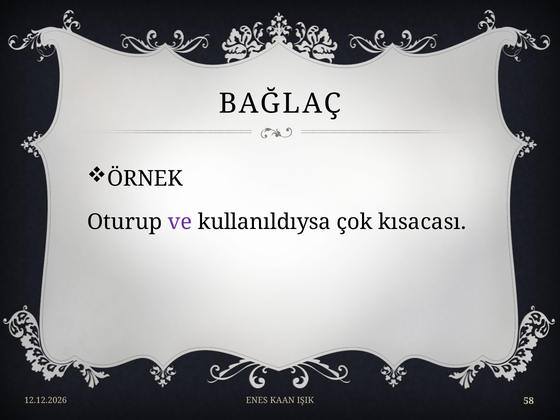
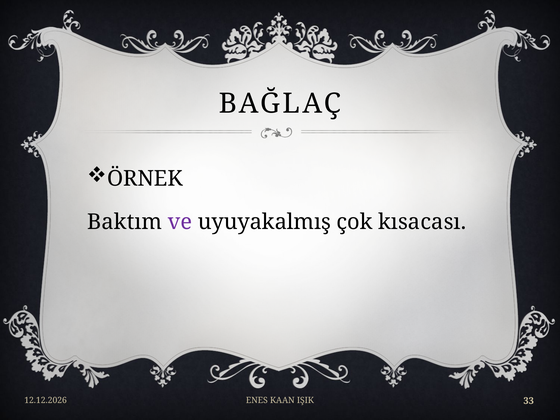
Oturup: Oturup -> Baktım
kullanıldıysa: kullanıldıysa -> uyuyakalmış
58: 58 -> 33
